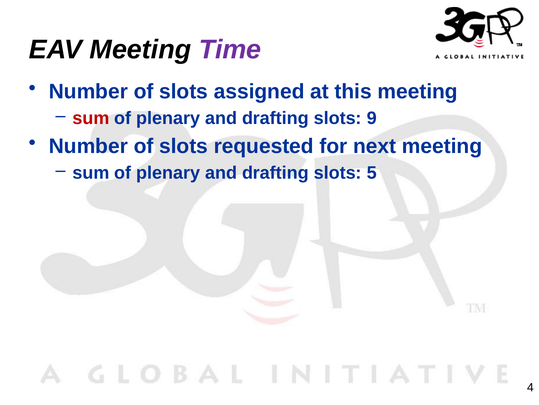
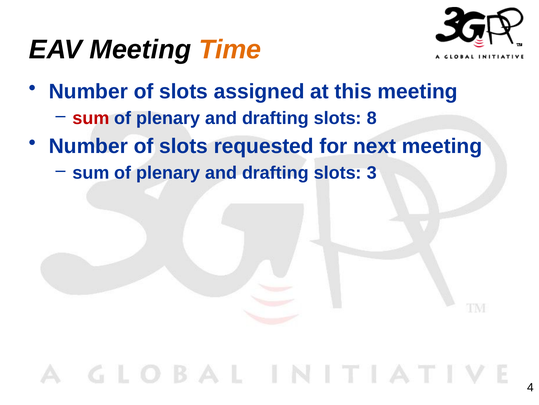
Time colour: purple -> orange
9: 9 -> 8
5: 5 -> 3
